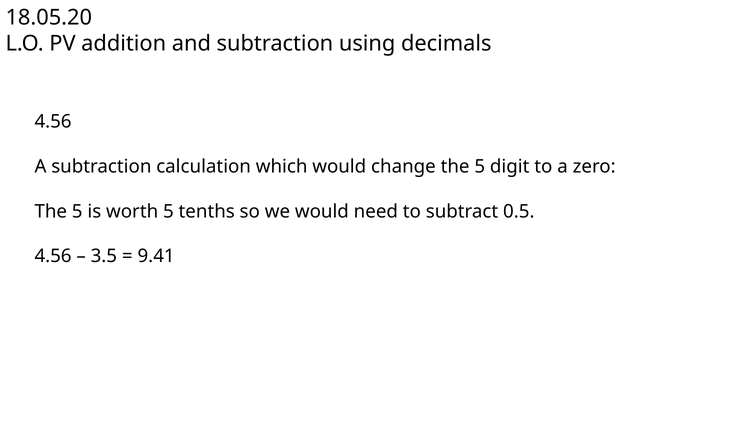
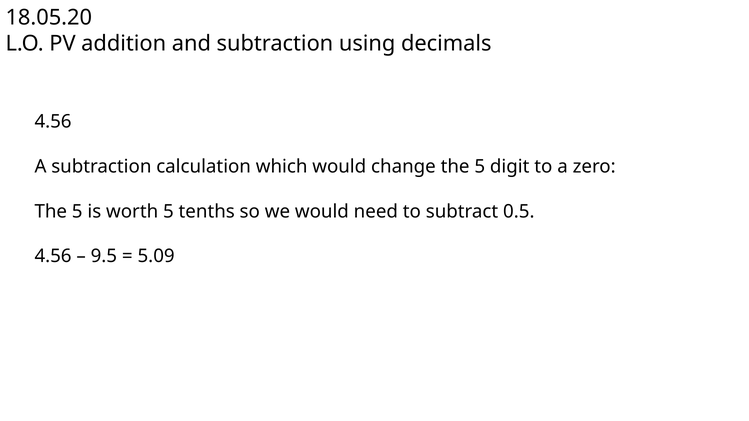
3.5: 3.5 -> 9.5
9.41: 9.41 -> 5.09
